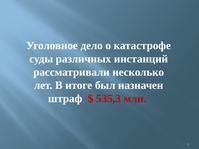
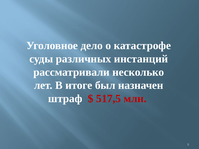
535,3: 535,3 -> 517,5
